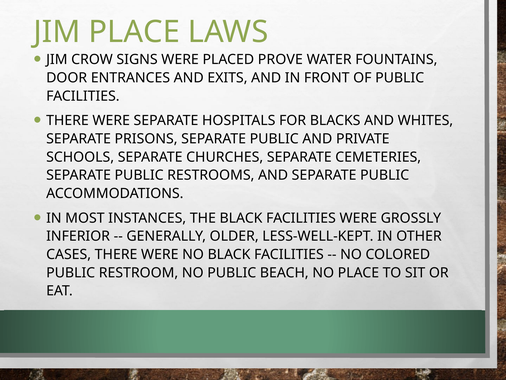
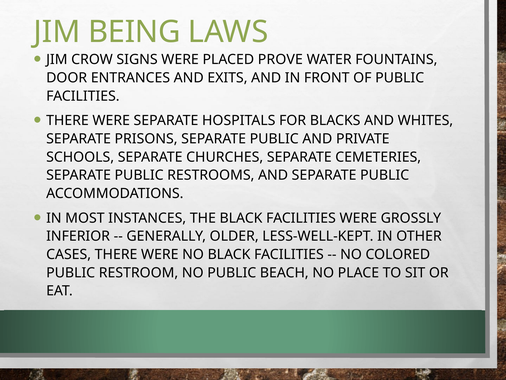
JIM PLACE: PLACE -> BEING
